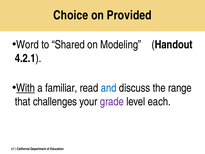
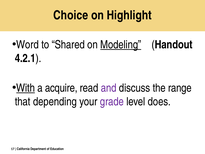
Provided: Provided -> Highlight
Modeling underline: none -> present
familiar: familiar -> acquire
and colour: blue -> purple
challenges: challenges -> depending
each: each -> does
